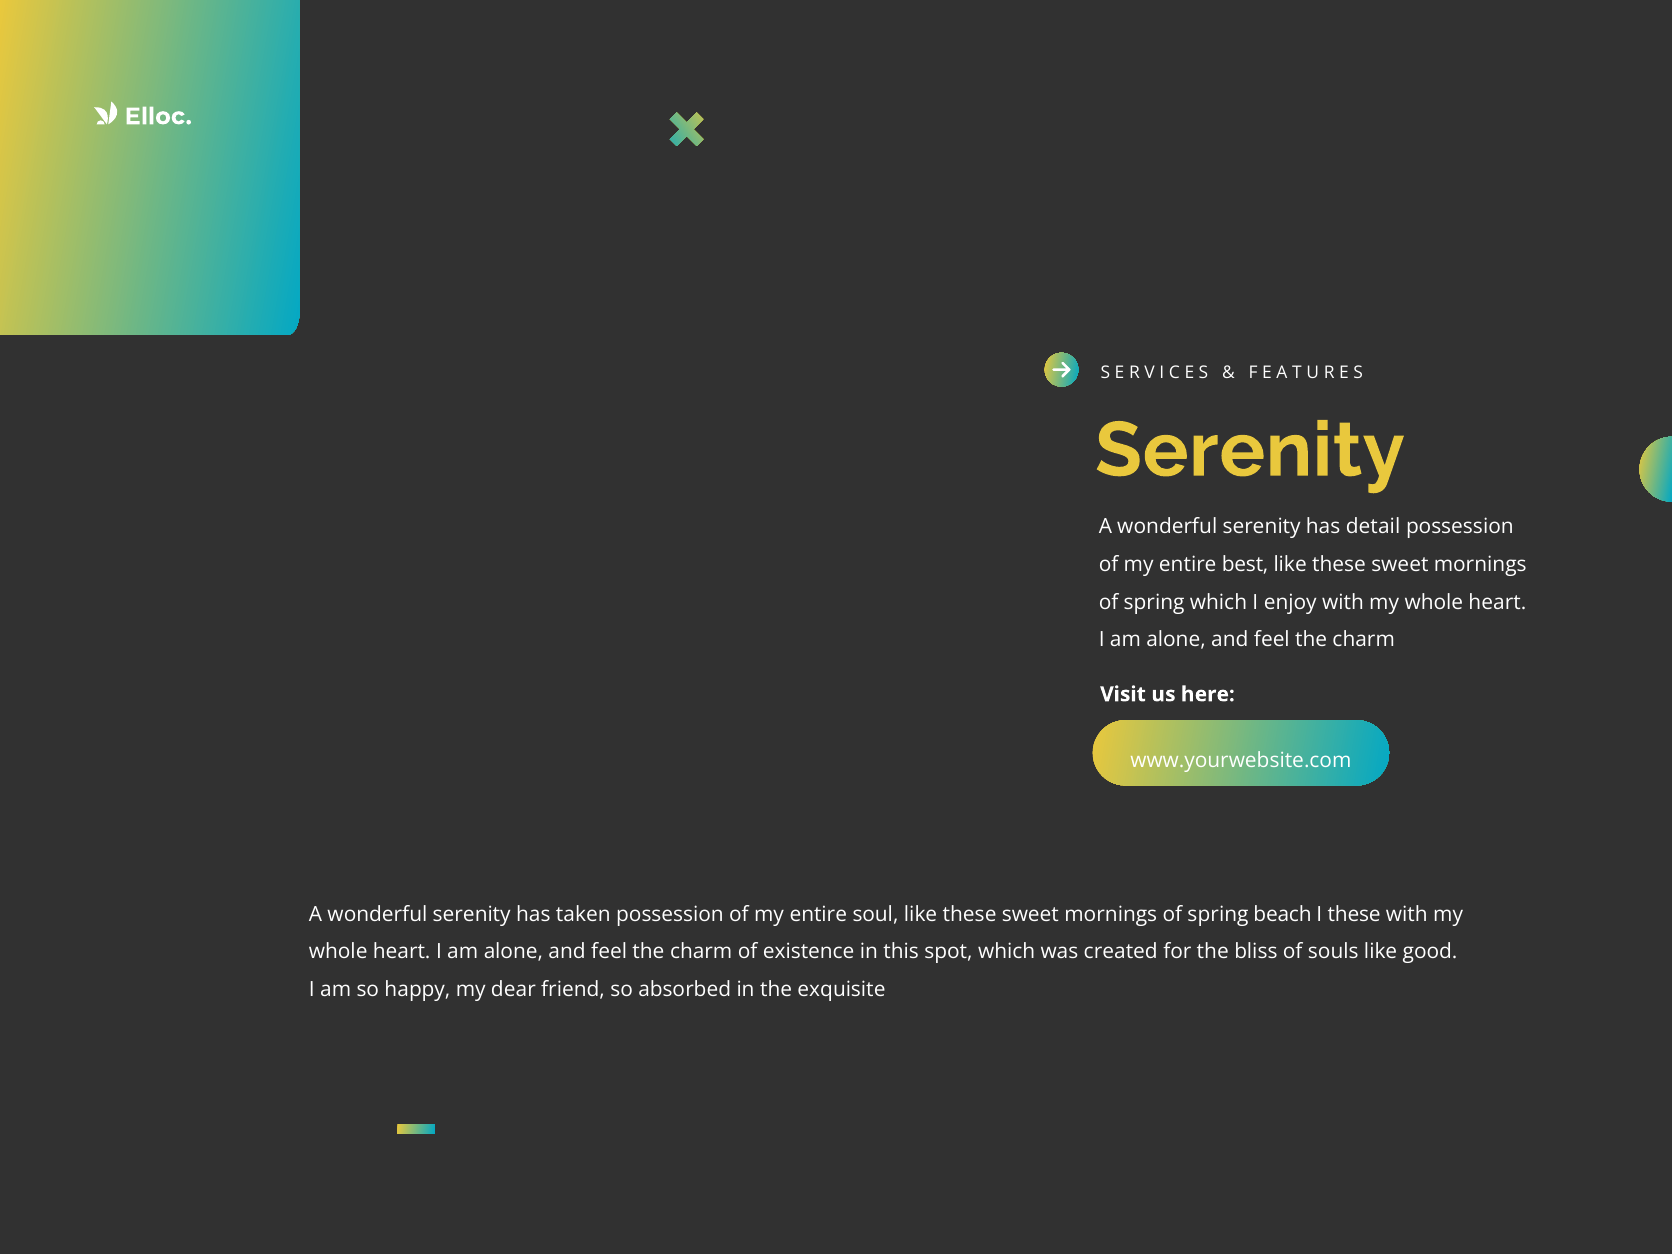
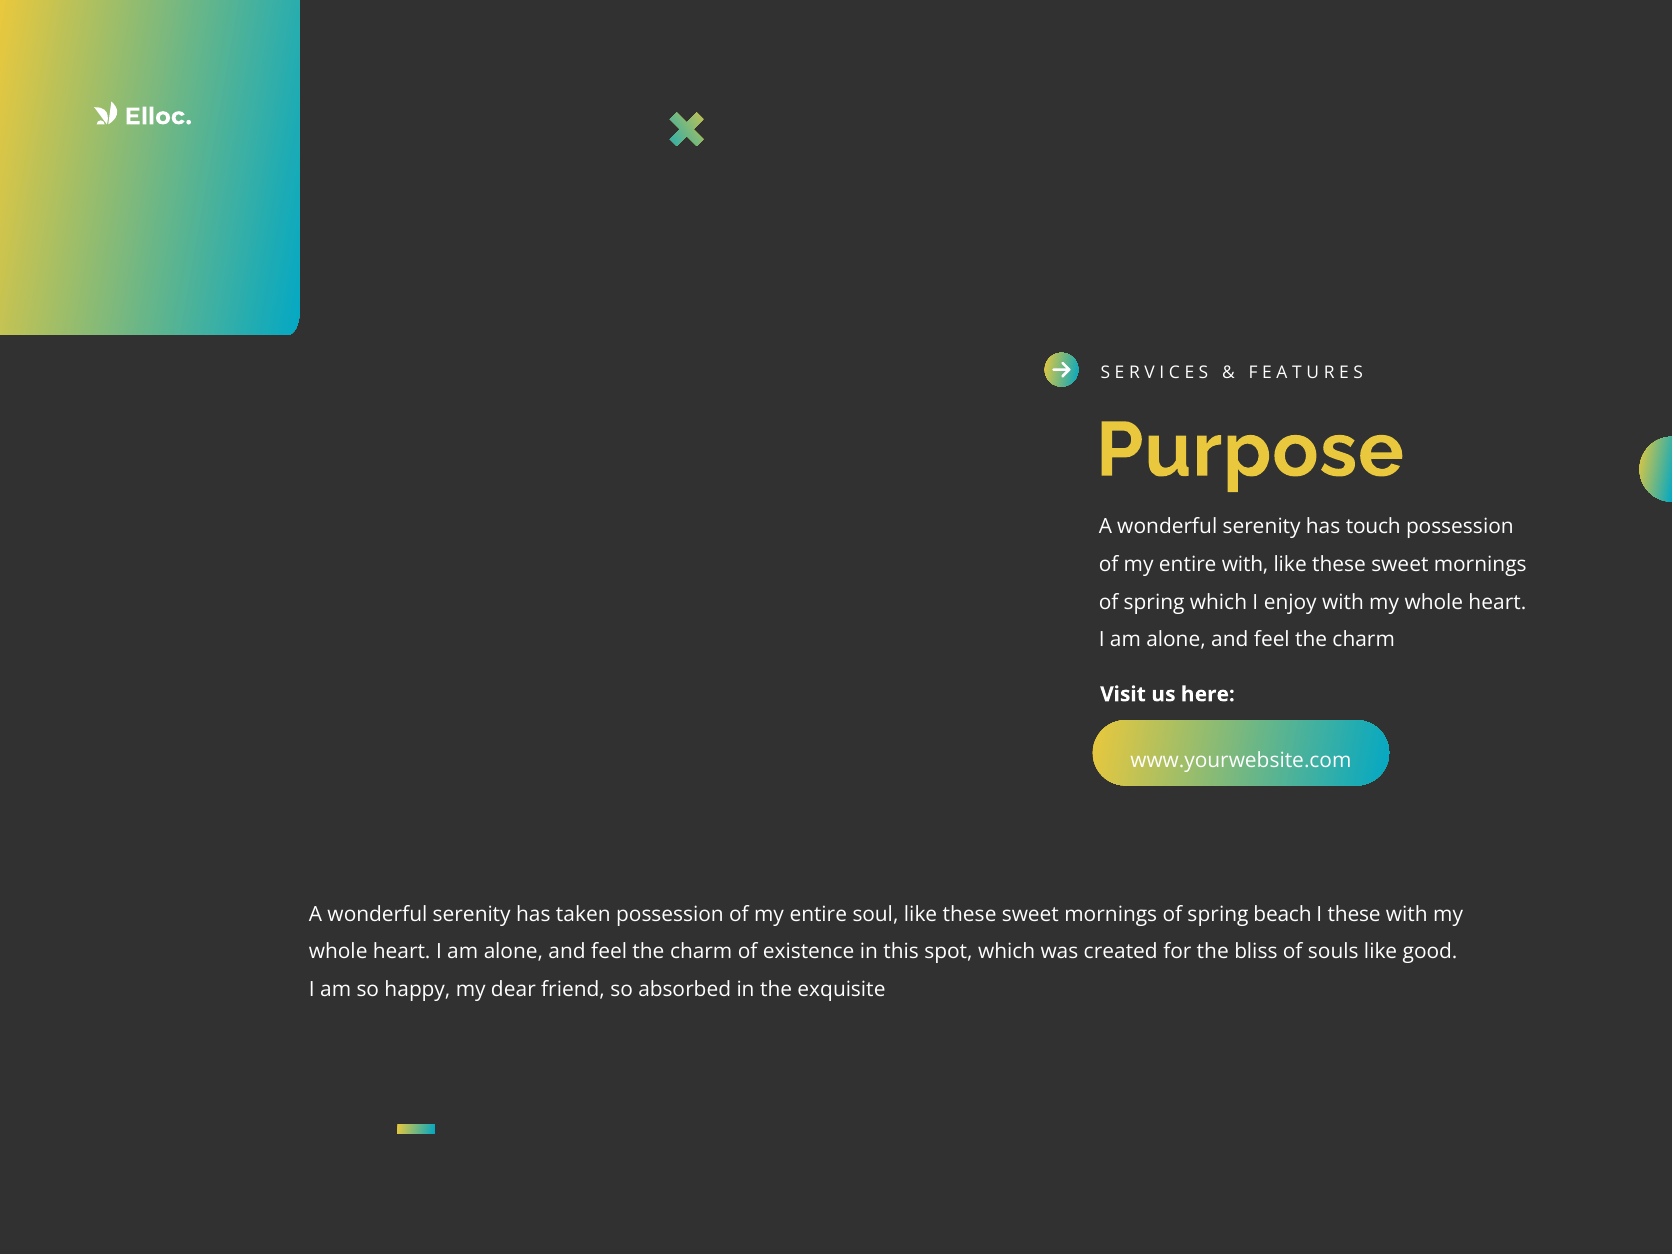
Serenity at (1250, 450): Serenity -> Purpose
detail: detail -> touch
entire best: best -> with
